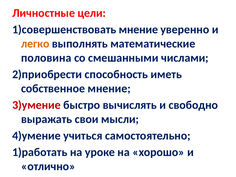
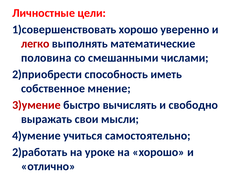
1)совершенствовать мнение: мнение -> хорошо
легко colour: orange -> red
1)работать: 1)работать -> 2)работать
